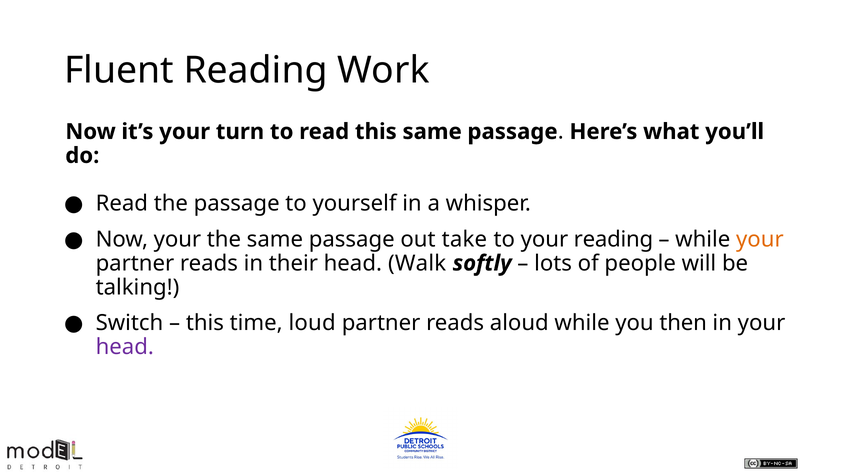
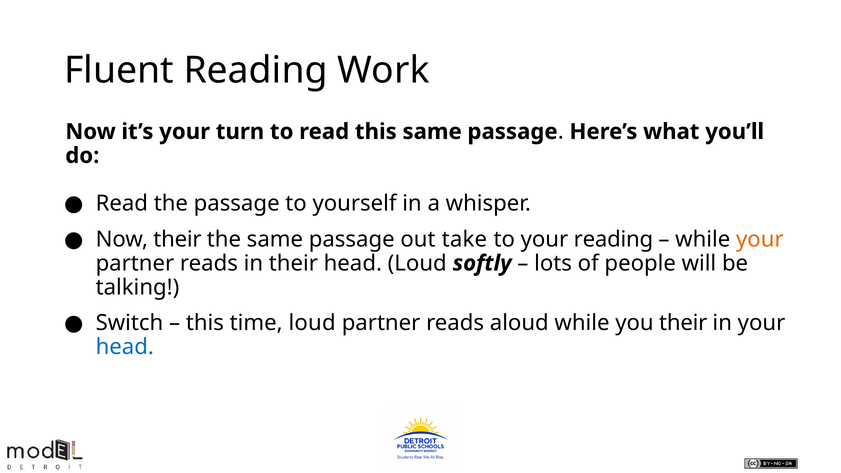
Now your: your -> their
head Walk: Walk -> Loud
you then: then -> their
head at (125, 347) colour: purple -> blue
